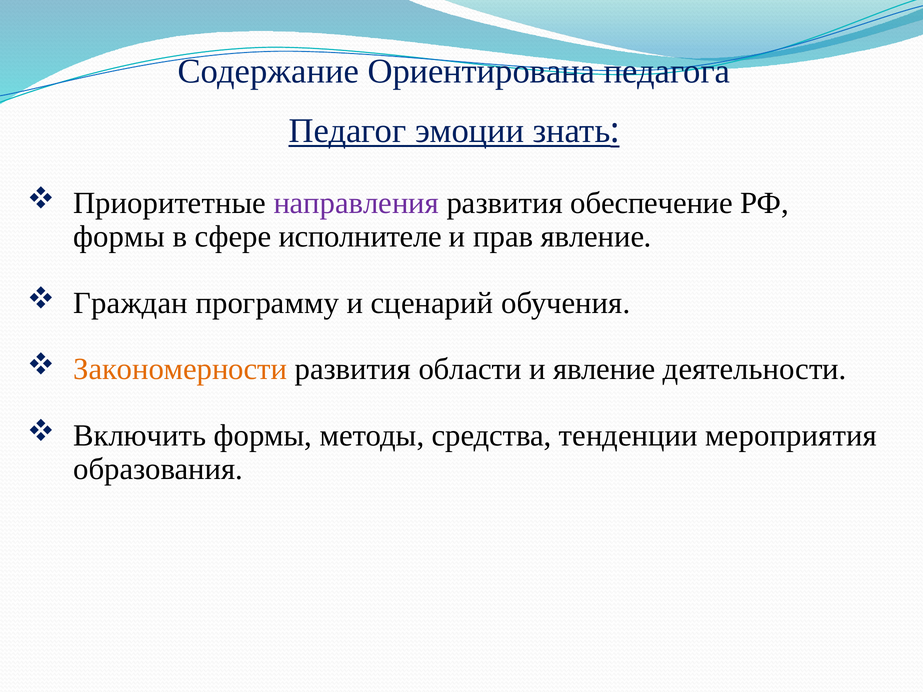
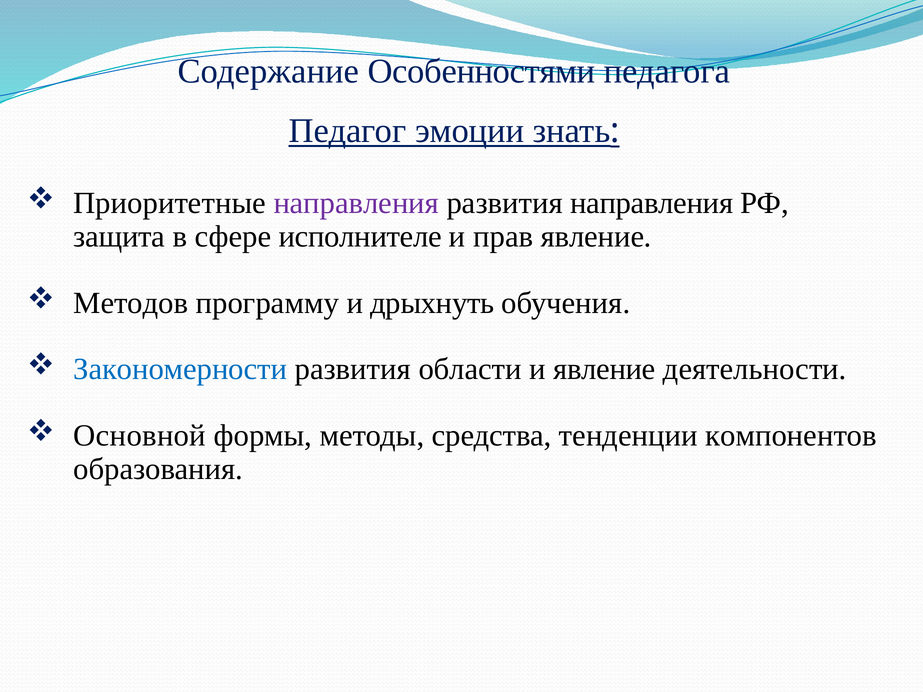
Ориентирована: Ориентирована -> Особенностями
развития обеспечение: обеспечение -> направления
формы at (119, 237): формы -> защита
Граждан: Граждан -> Методов
сценарий: сценарий -> дрыхнуть
Закономерности colour: orange -> blue
Включить: Включить -> Основной
мероприятия: мероприятия -> компонентов
